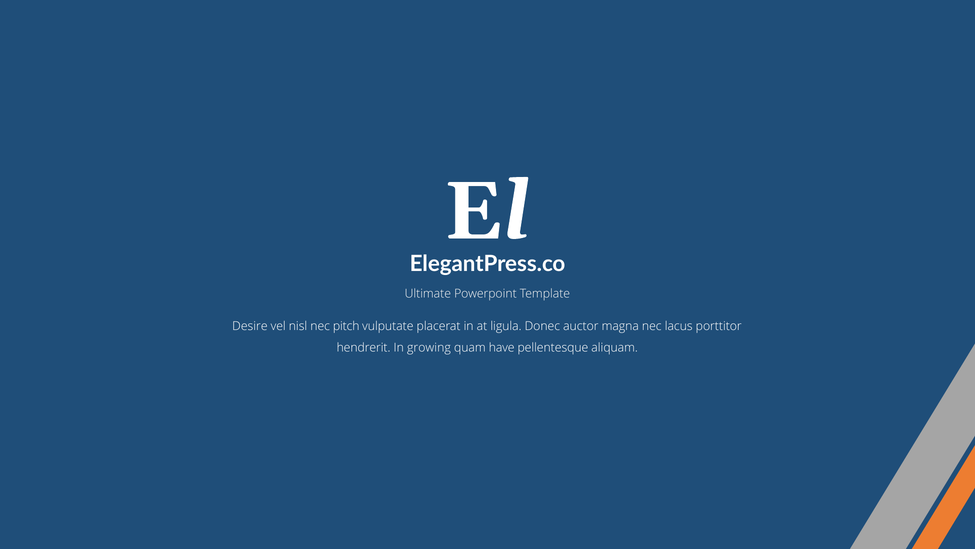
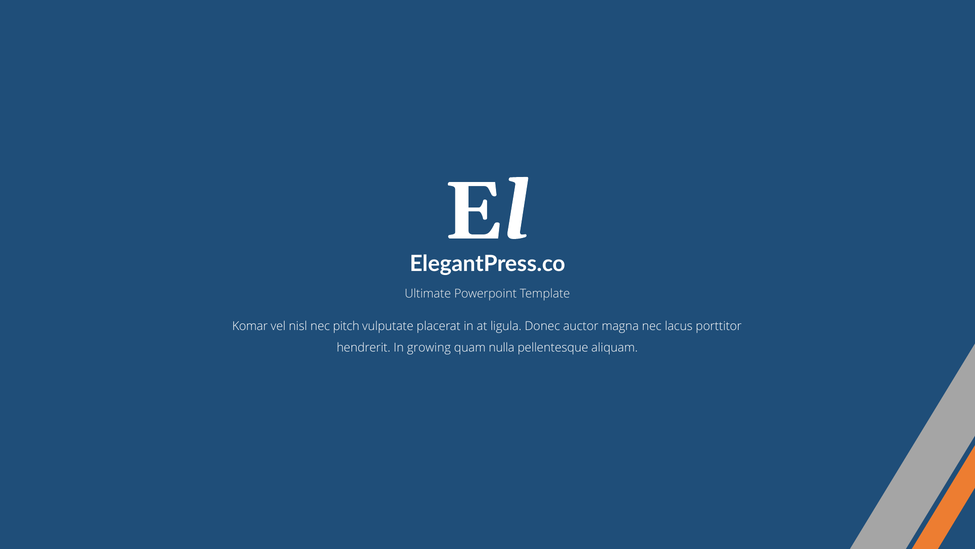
Desire: Desire -> Komar
have: have -> nulla
